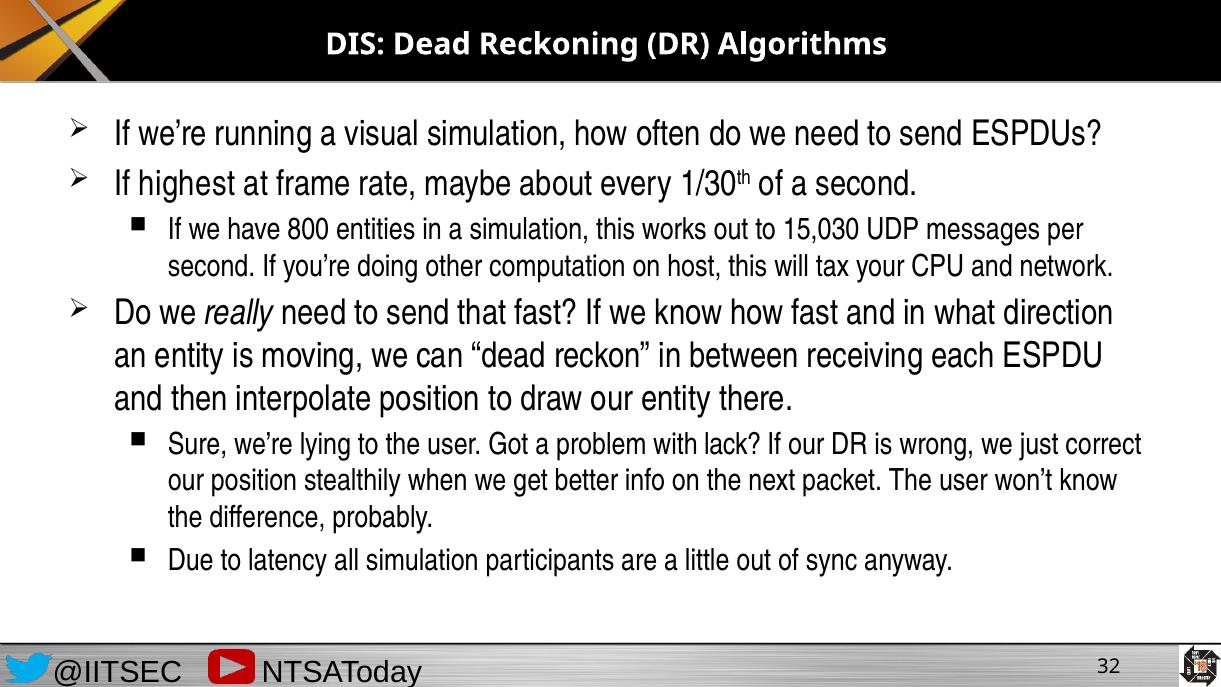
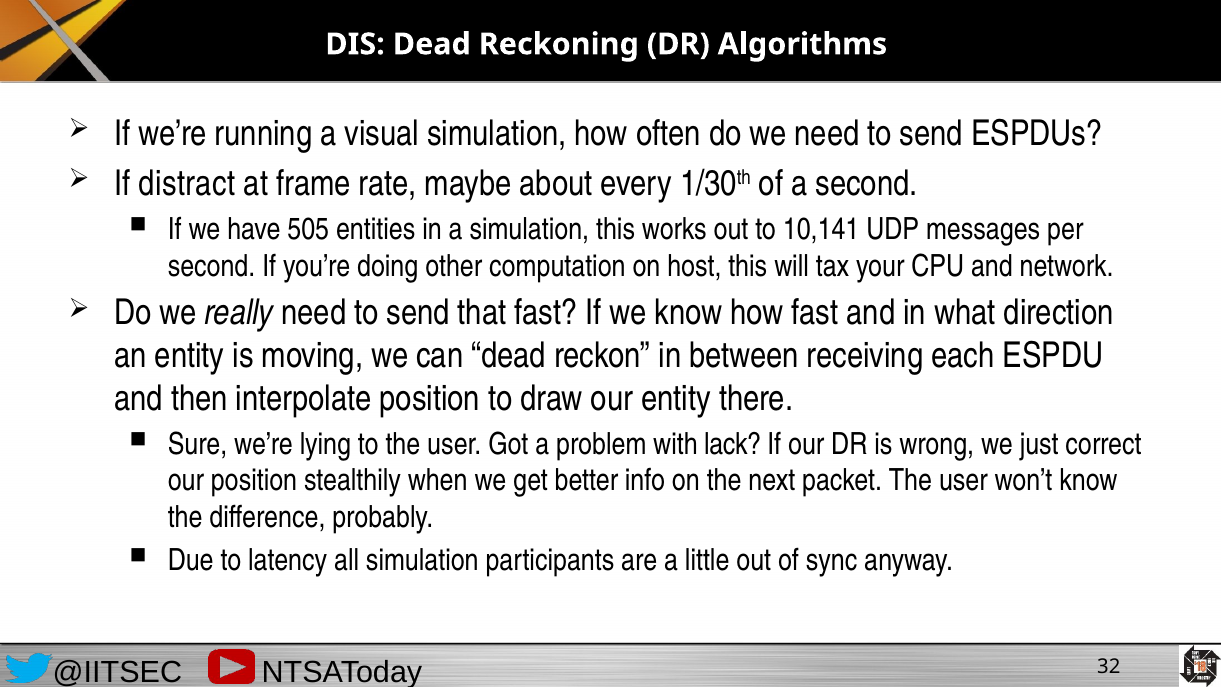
highest: highest -> distract
800: 800 -> 505
15,030: 15,030 -> 10,141
